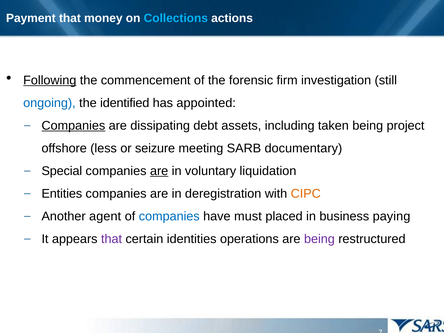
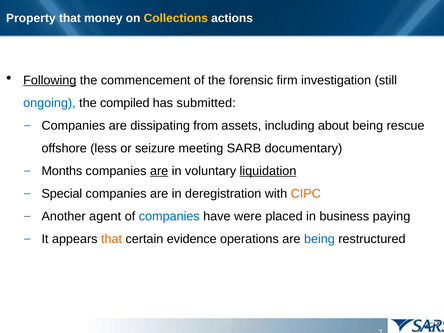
Payment: Payment -> Property
Collections colour: light blue -> yellow
identified: identified -> compiled
appointed: appointed -> submitted
Companies at (73, 126) underline: present -> none
debt: debt -> from
taken: taken -> about
project: project -> rescue
Special: Special -> Months
liquidation underline: none -> present
Entities: Entities -> Special
must: must -> were
that at (112, 239) colour: purple -> orange
identities: identities -> evidence
being at (319, 239) colour: purple -> blue
